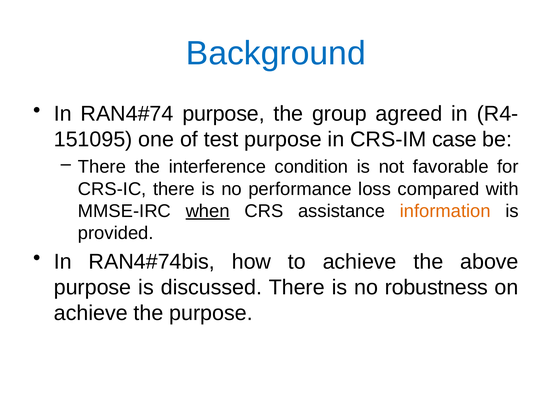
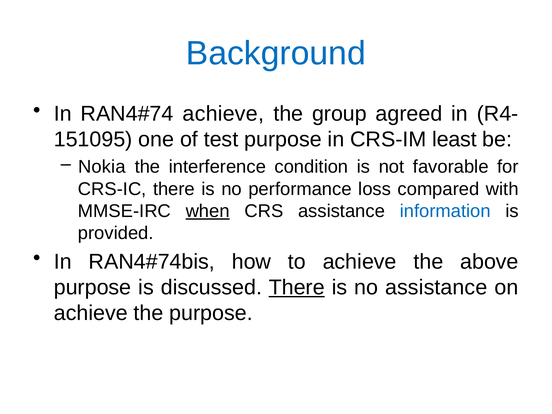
purpose at (224, 114): purpose -> achieve
case: case -> least
There at (102, 167): There -> Nokia
information colour: orange -> blue
There at (297, 287) underline: none -> present
no robustness: robustness -> assistance
